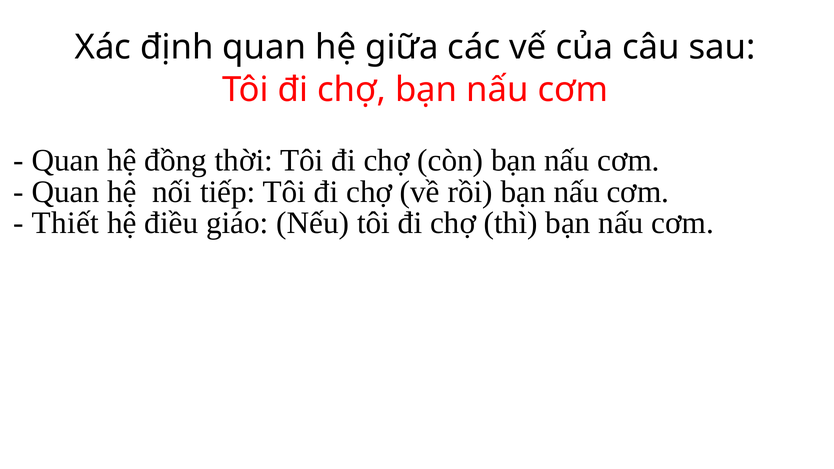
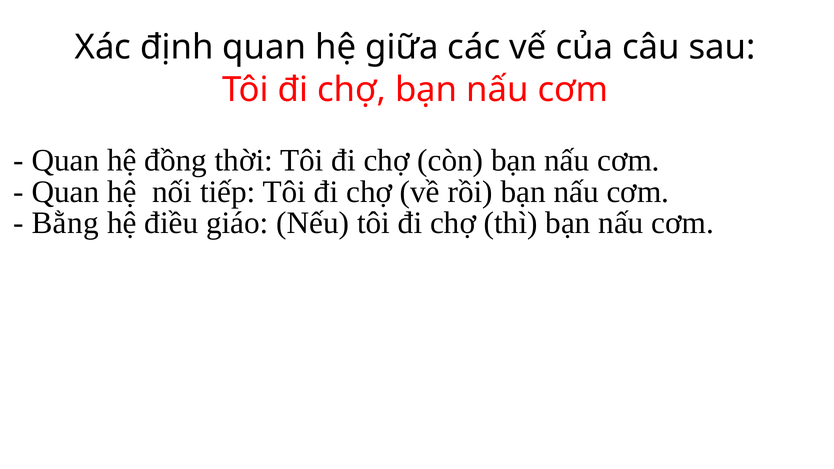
Thiết: Thiết -> Bằng
